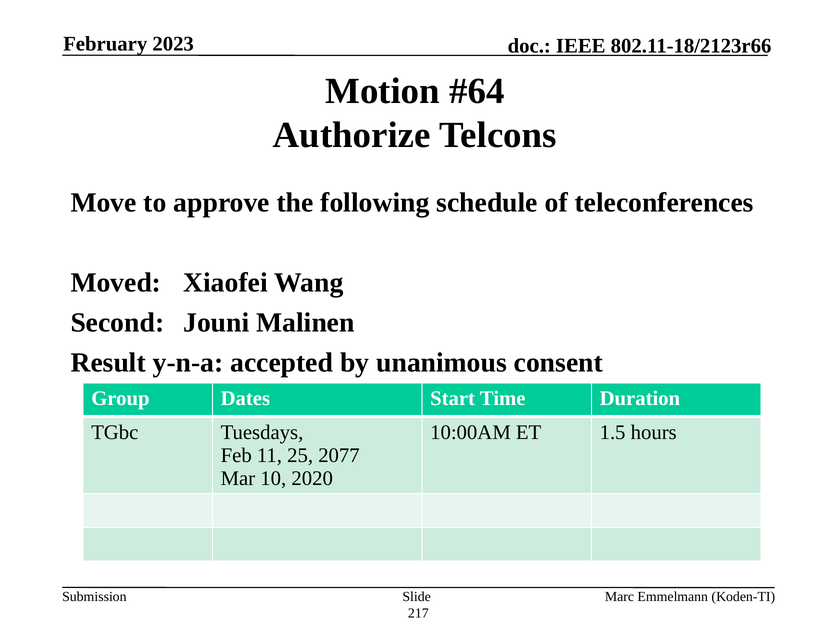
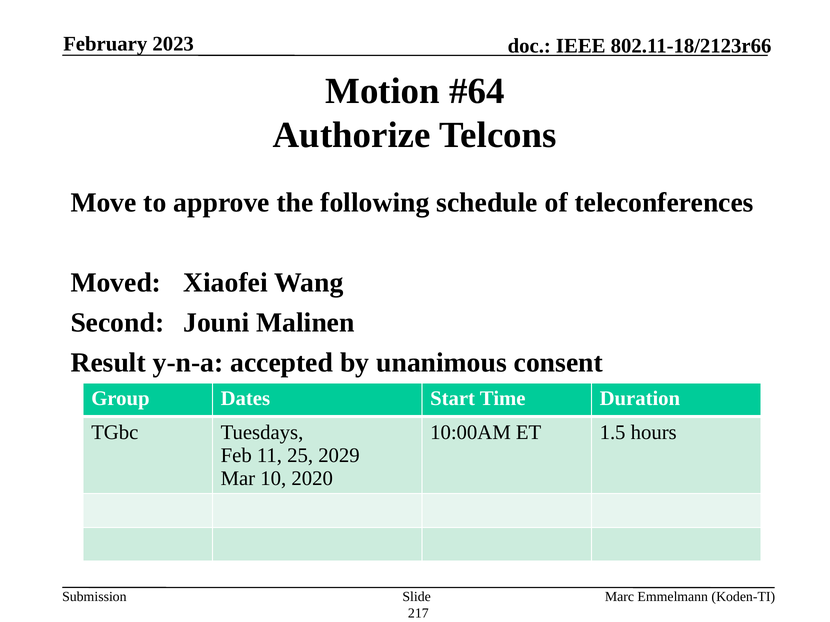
2077: 2077 -> 2029
